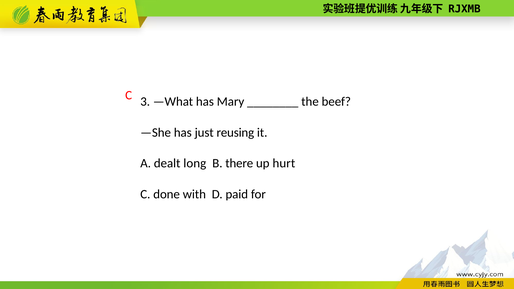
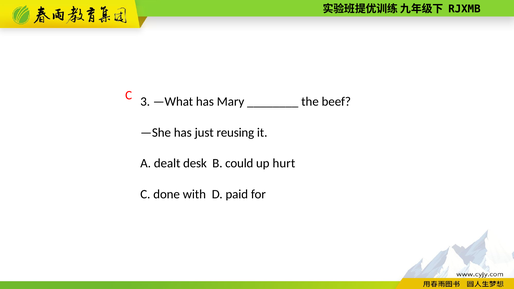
long: long -> desk
there: there -> could
